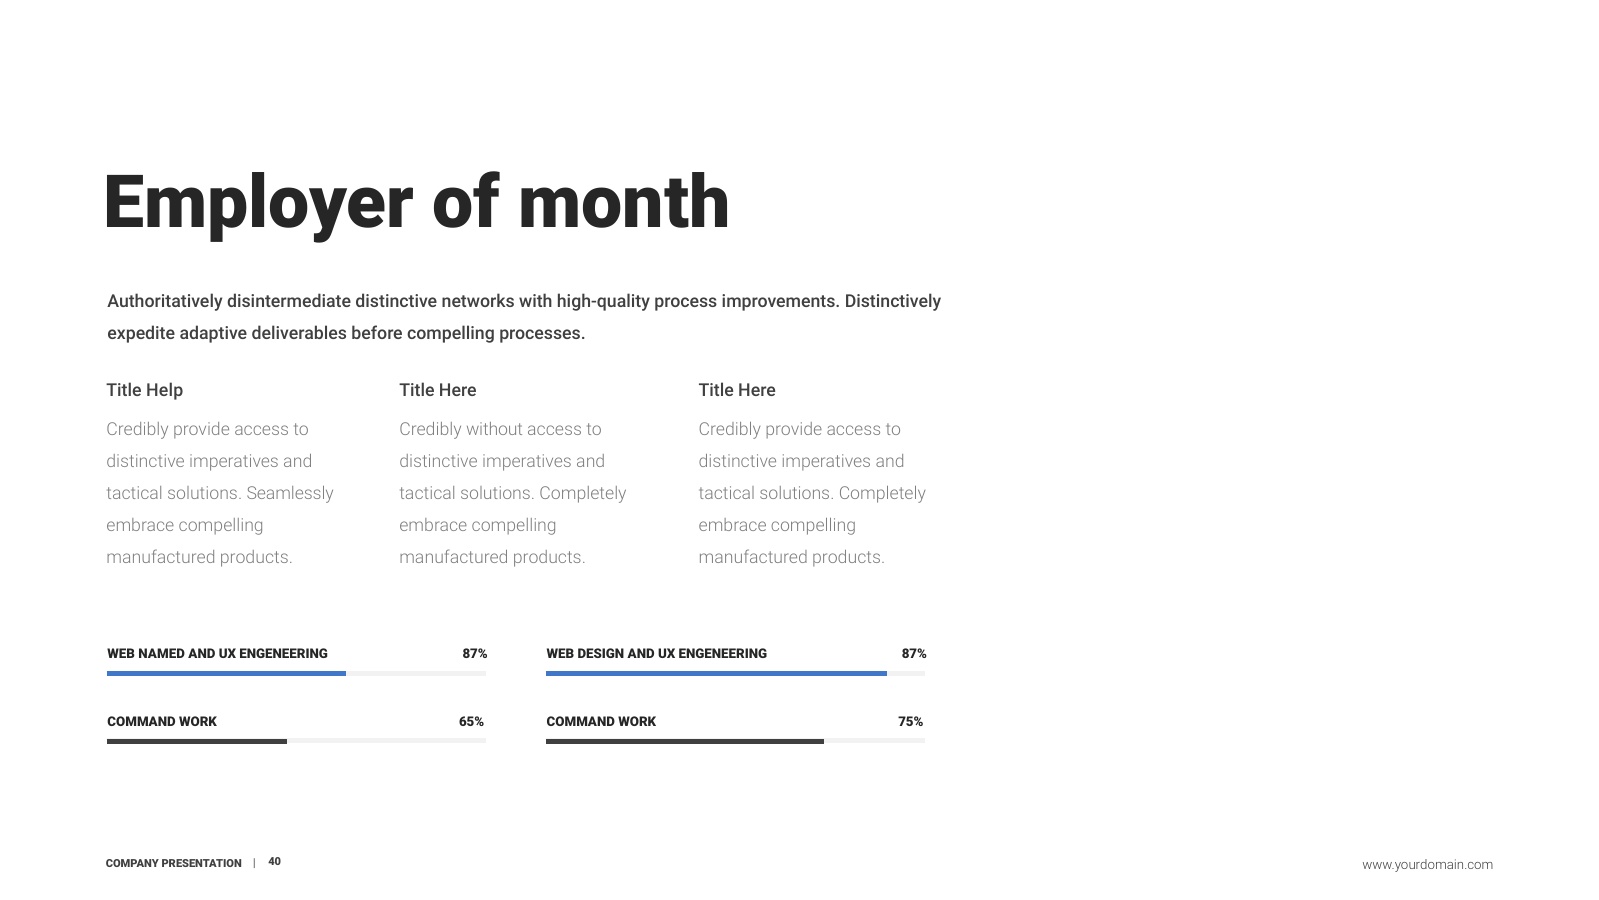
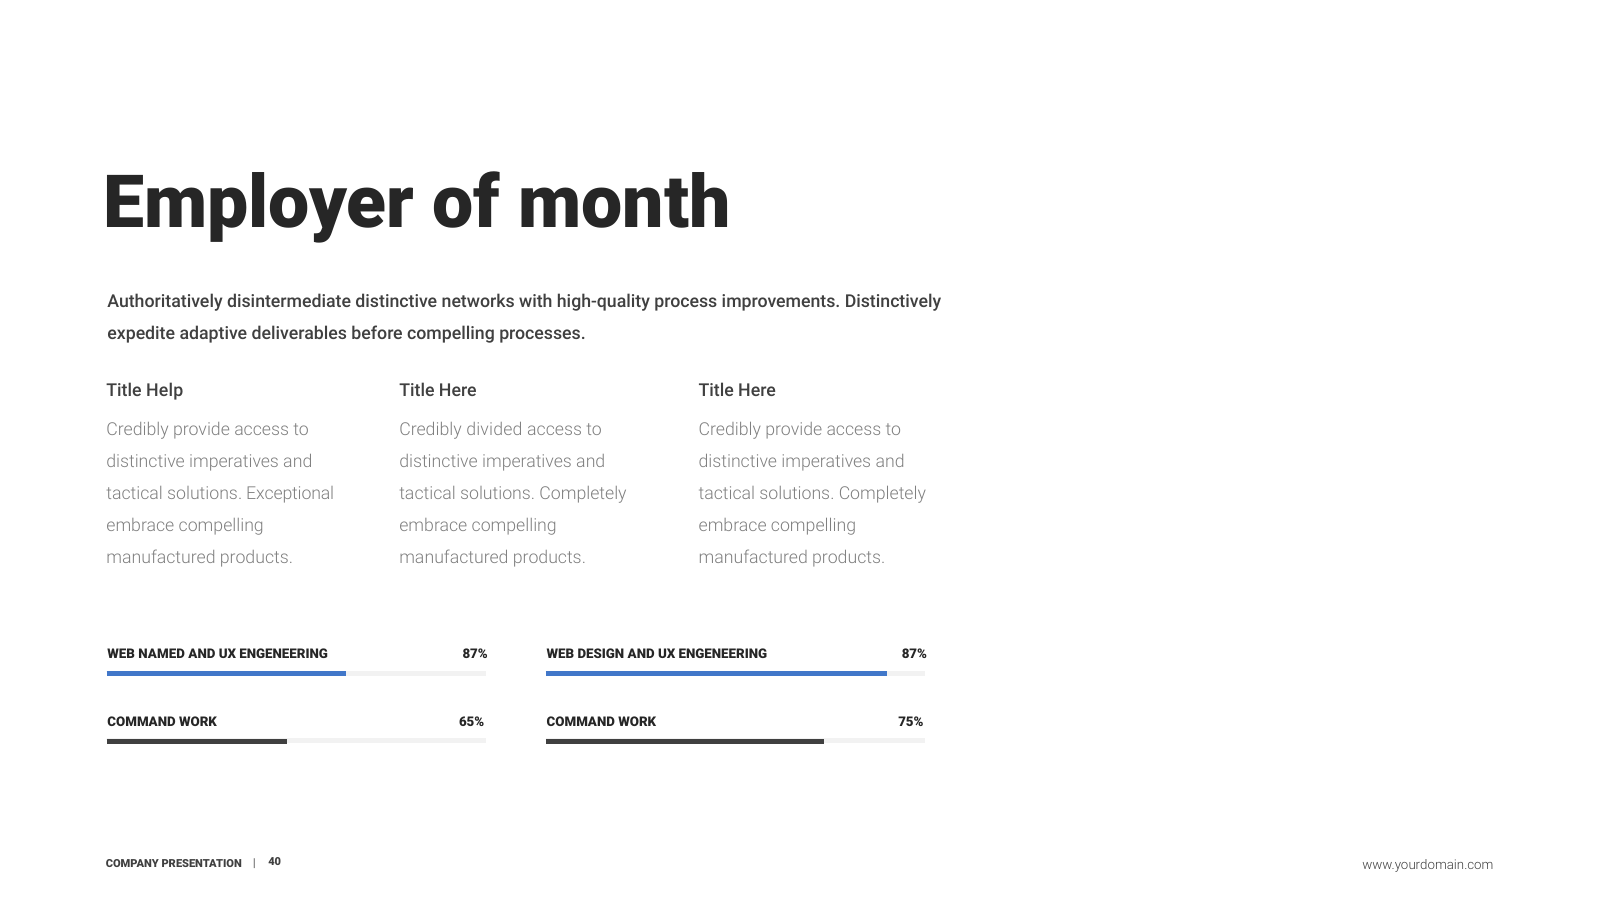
without: without -> divided
Seamlessly: Seamlessly -> Exceptional
